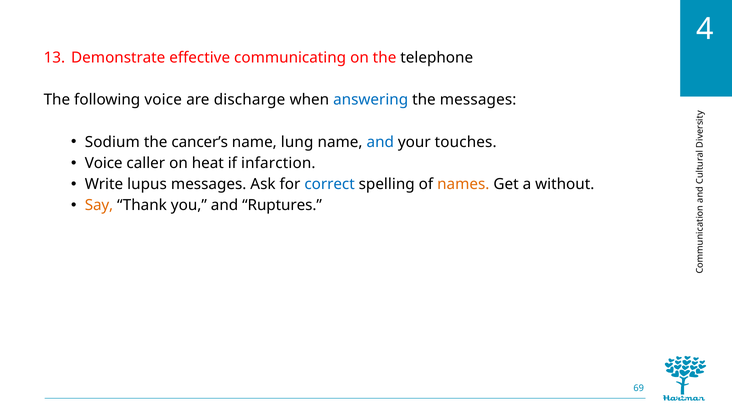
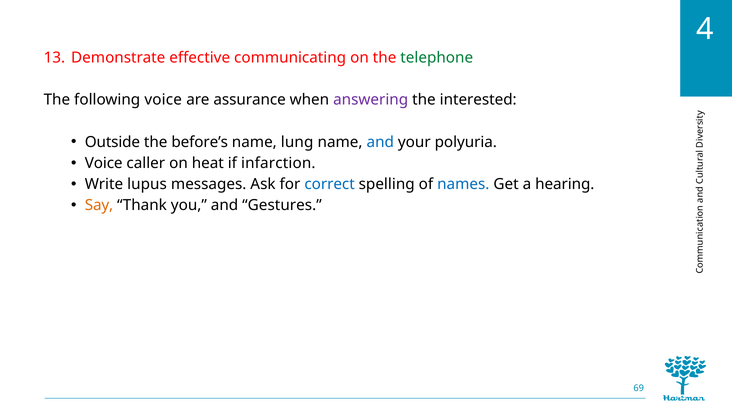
telephone colour: black -> green
discharge: discharge -> assurance
answering colour: blue -> purple
the messages: messages -> interested
Sodium: Sodium -> Outside
cancer’s: cancer’s -> before’s
touches: touches -> polyuria
names colour: orange -> blue
without: without -> hearing
Ruptures: Ruptures -> Gestures
